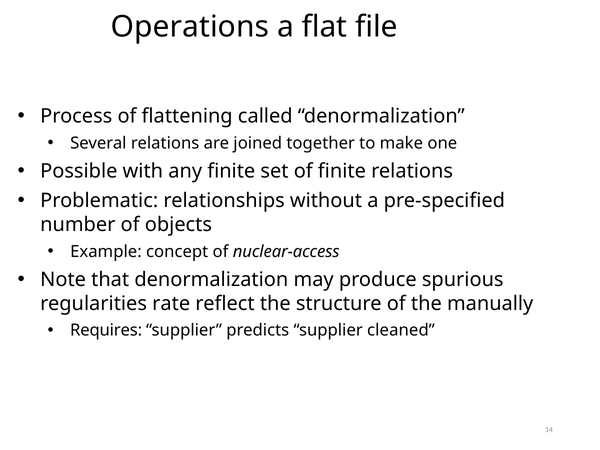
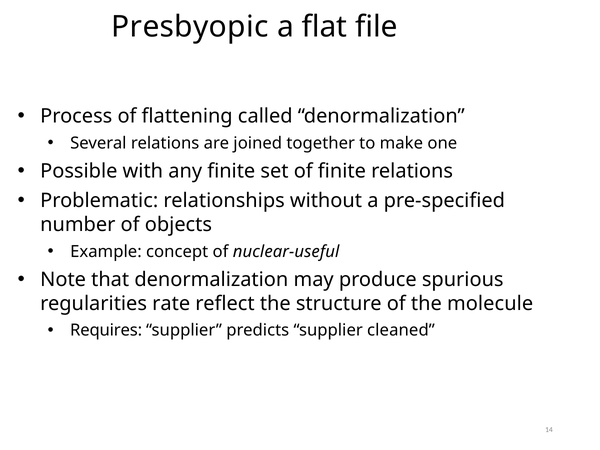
Operations: Operations -> Presbyopic
nuclear-access: nuclear-access -> nuclear-useful
manually: manually -> molecule
